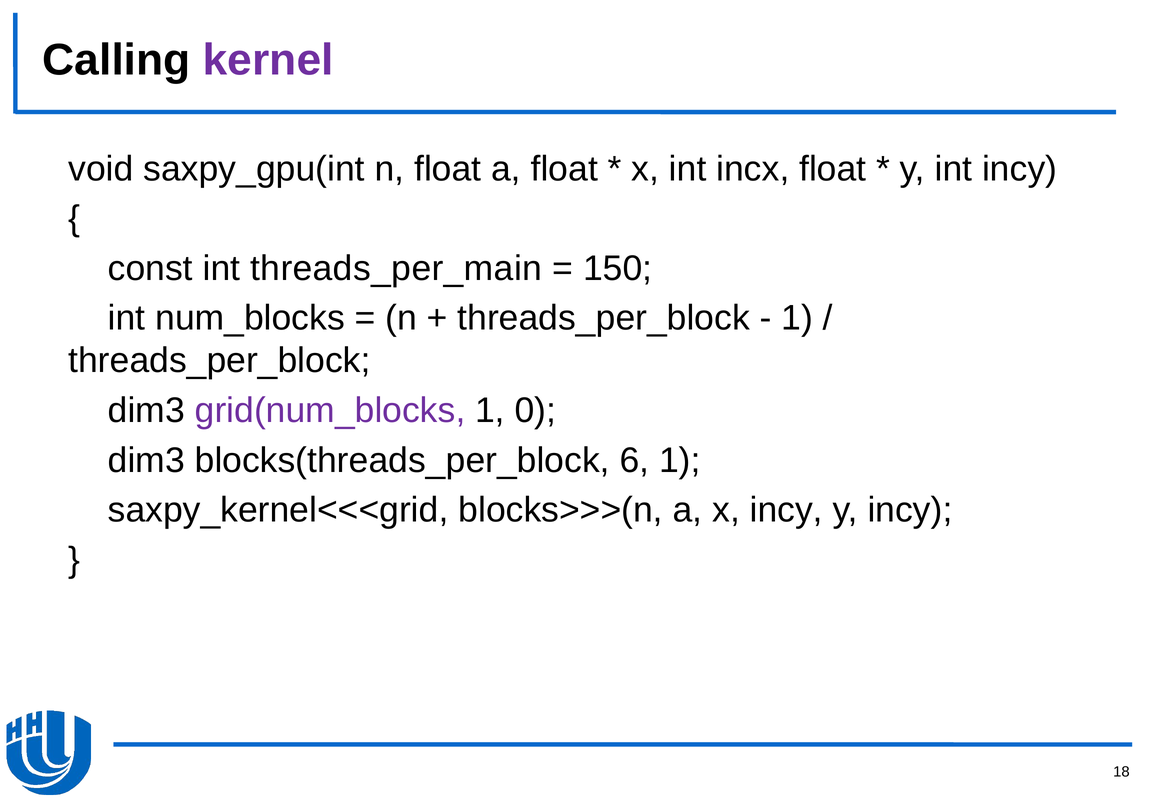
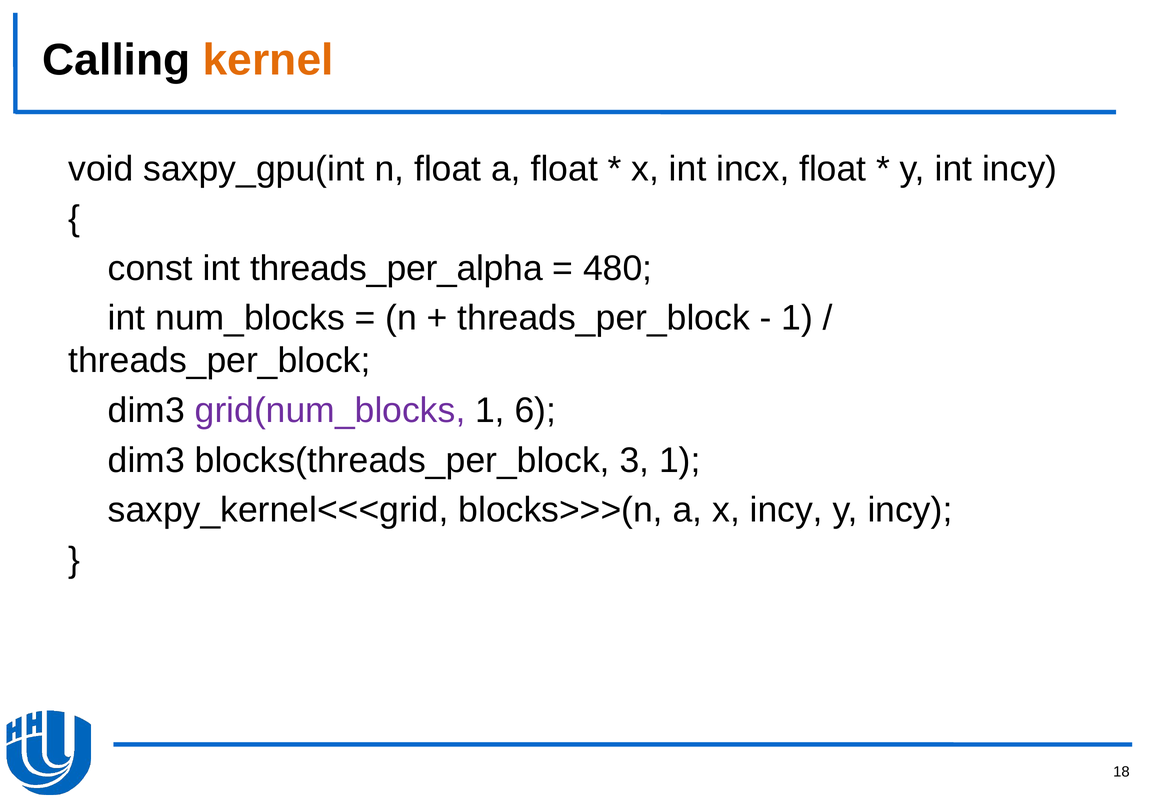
kernel colour: purple -> orange
threads_per_main: threads_per_main -> threads_per_alpha
150: 150 -> 480
0: 0 -> 6
6: 6 -> 3
